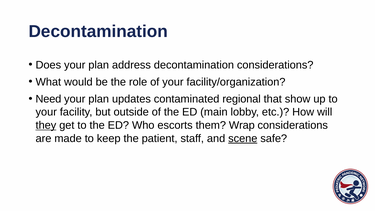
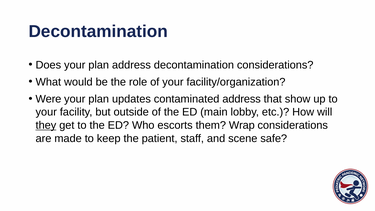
Need: Need -> Were
contaminated regional: regional -> address
scene underline: present -> none
